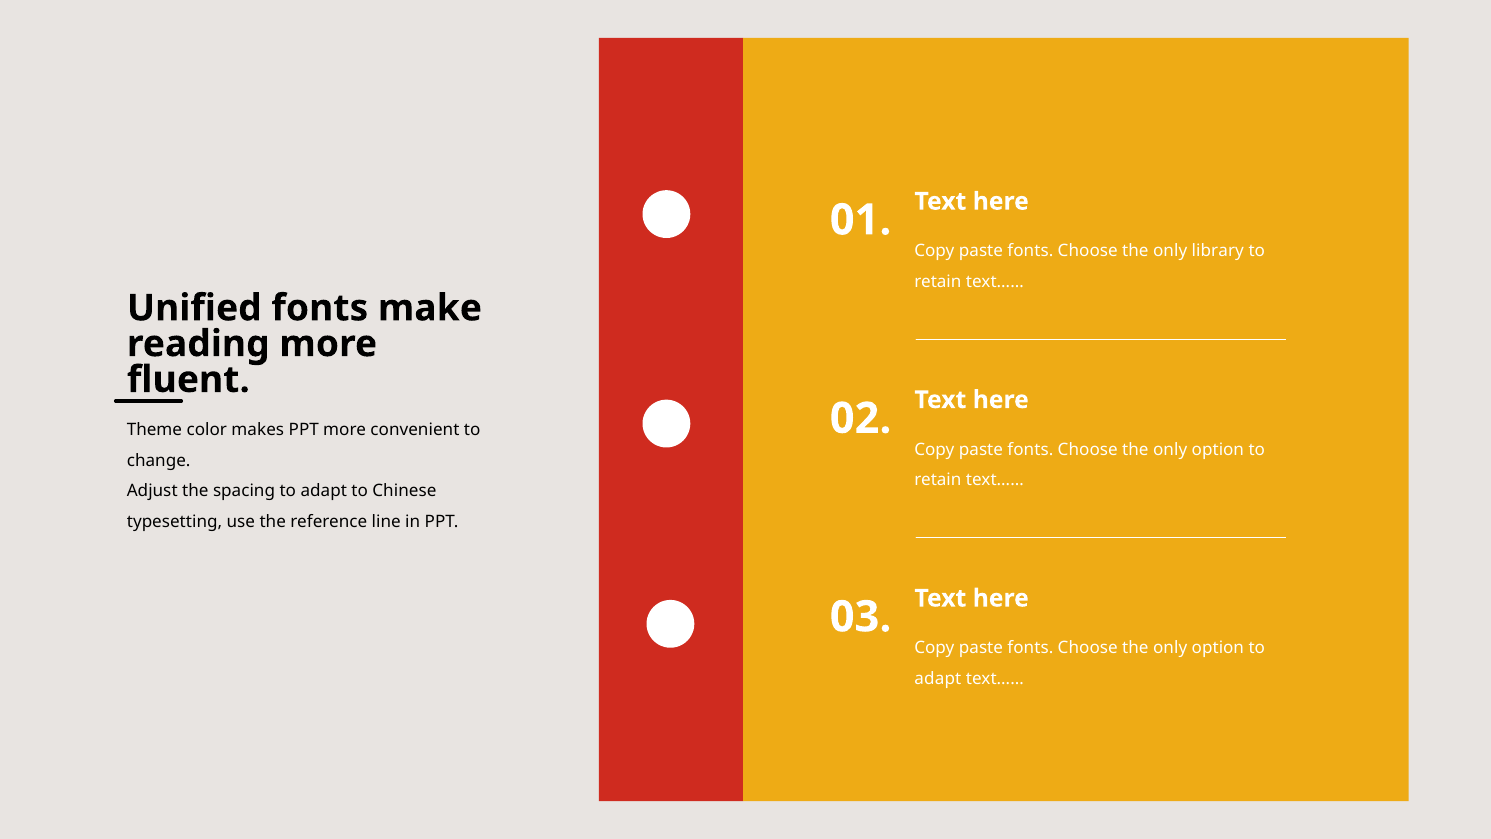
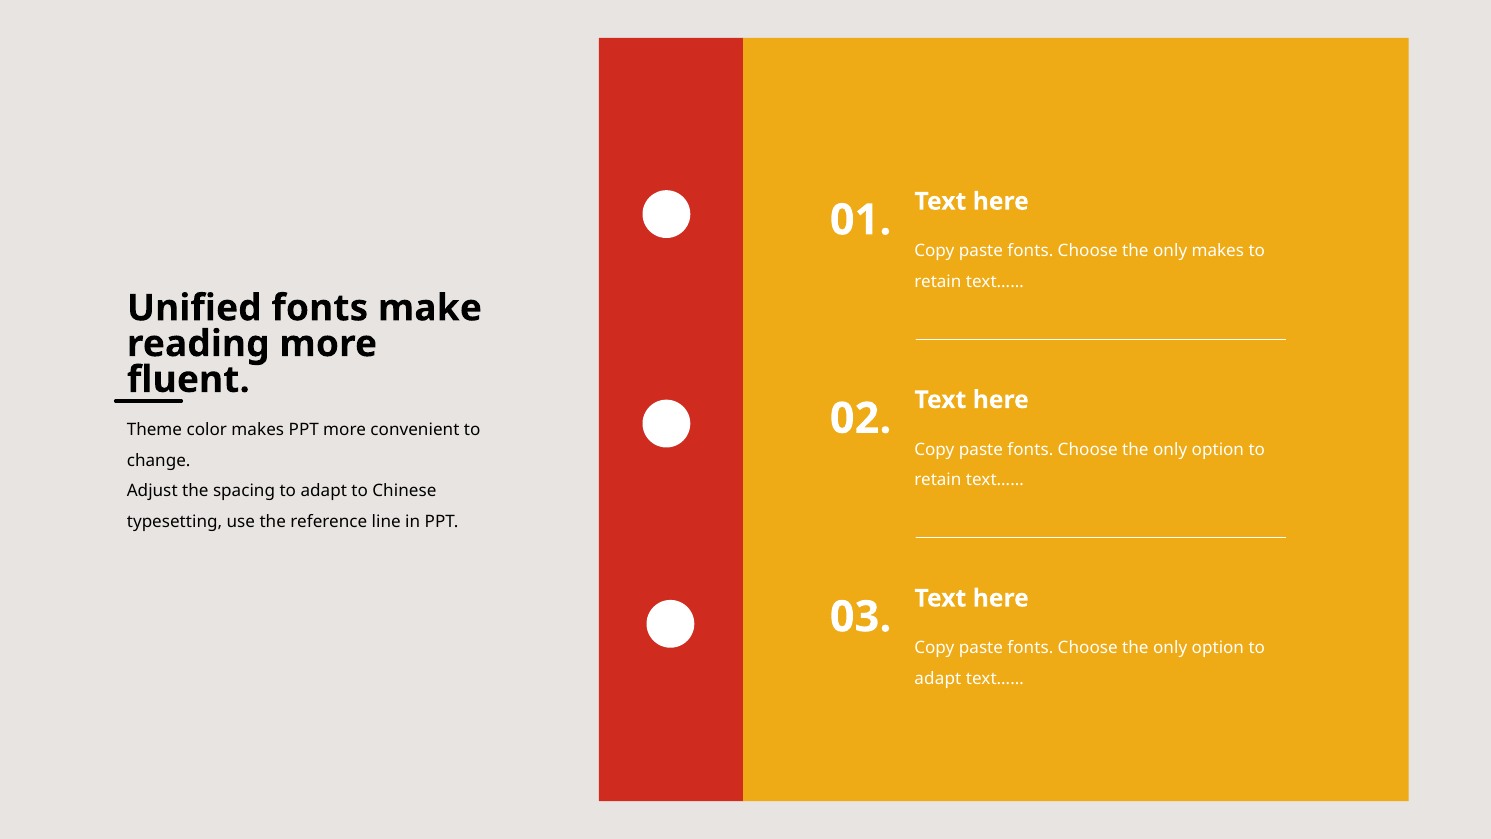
only library: library -> makes
